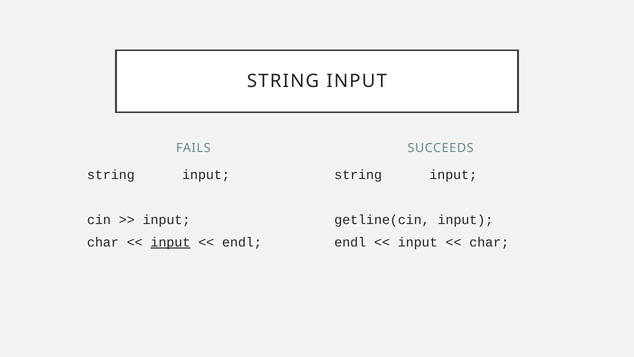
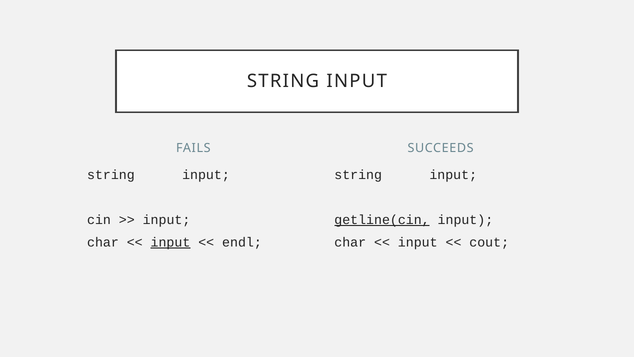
getline(cin underline: none -> present
endl at (350, 242): endl -> char
char at (489, 242): char -> cout
